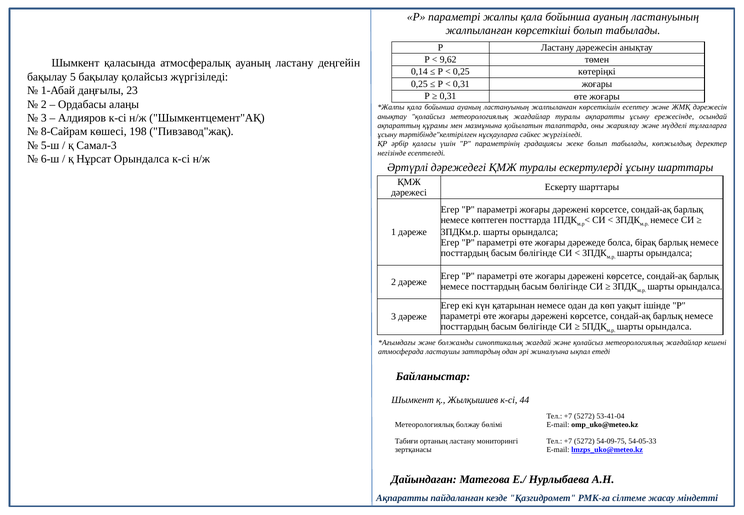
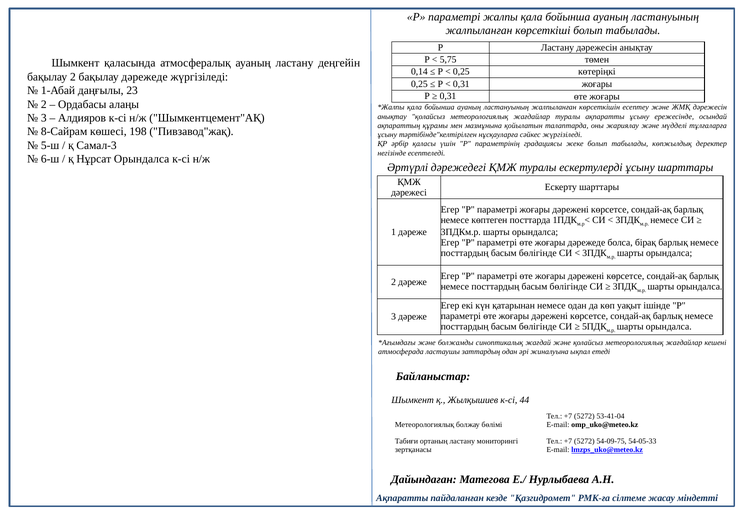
9,62: 9,62 -> 5,75
бақылау 5: 5 -> 2
бақылау қолайсыз: қолайсыз -> дәрежеде
